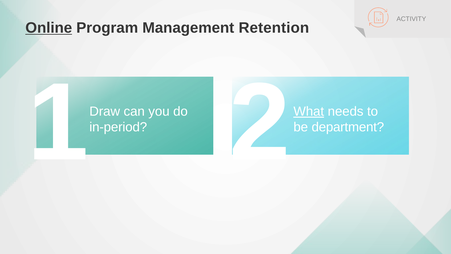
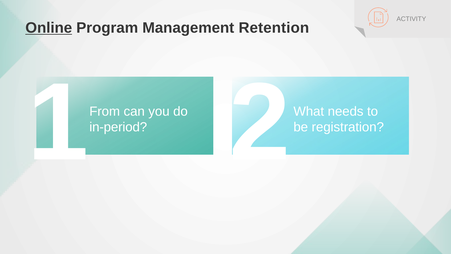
Draw: Draw -> From
What underline: present -> none
department: department -> registration
